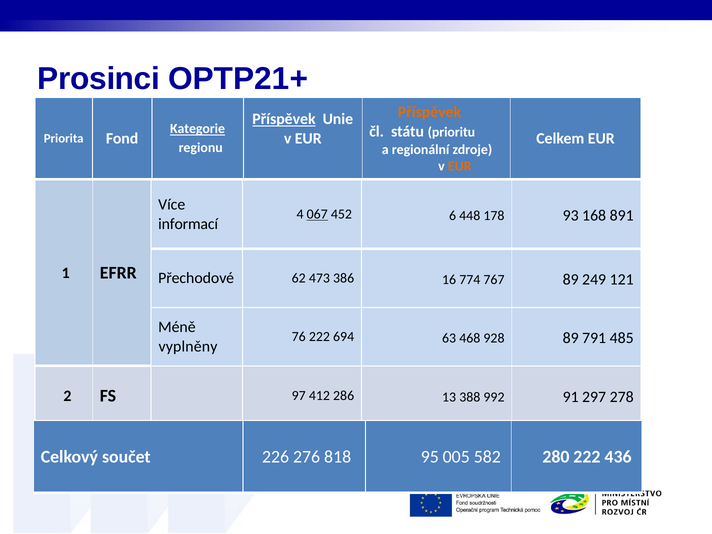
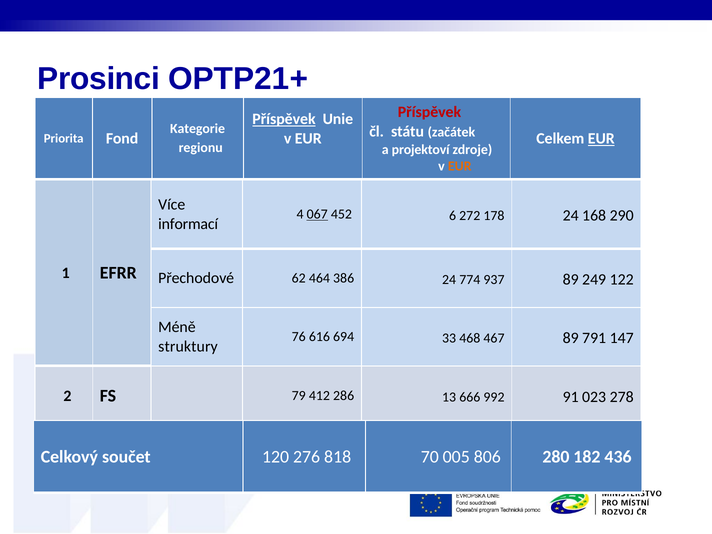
Příspěvek at (429, 112) colour: orange -> red
Kategorie underline: present -> none
prioritu: prioritu -> začátek
EUR at (601, 139) underline: none -> present
regionální: regionální -> projektoví
448: 448 -> 272
178 93: 93 -> 24
891: 891 -> 290
473: 473 -> 464
16 at (449, 279): 16 -> 24
767: 767 -> 937
121: 121 -> 122
76 222: 222 -> 616
63: 63 -> 33
928: 928 -> 467
485: 485 -> 147
vyplněny: vyplněny -> struktury
97: 97 -> 79
388: 388 -> 666
297: 297 -> 023
226: 226 -> 120
95: 95 -> 70
582: 582 -> 806
280 222: 222 -> 182
